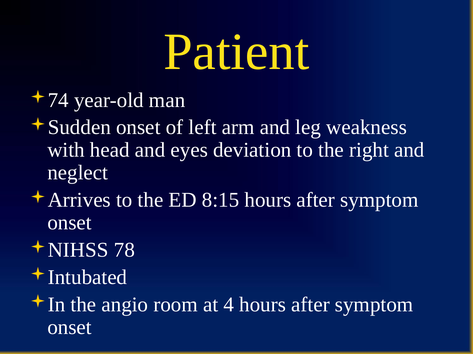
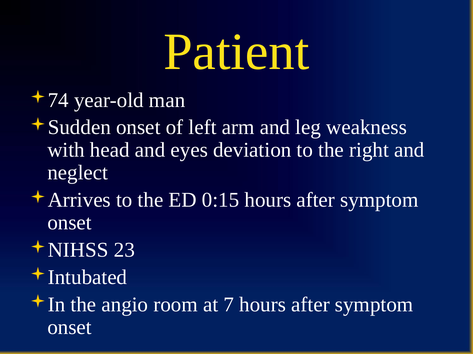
8:15: 8:15 -> 0:15
78: 78 -> 23
4: 4 -> 7
